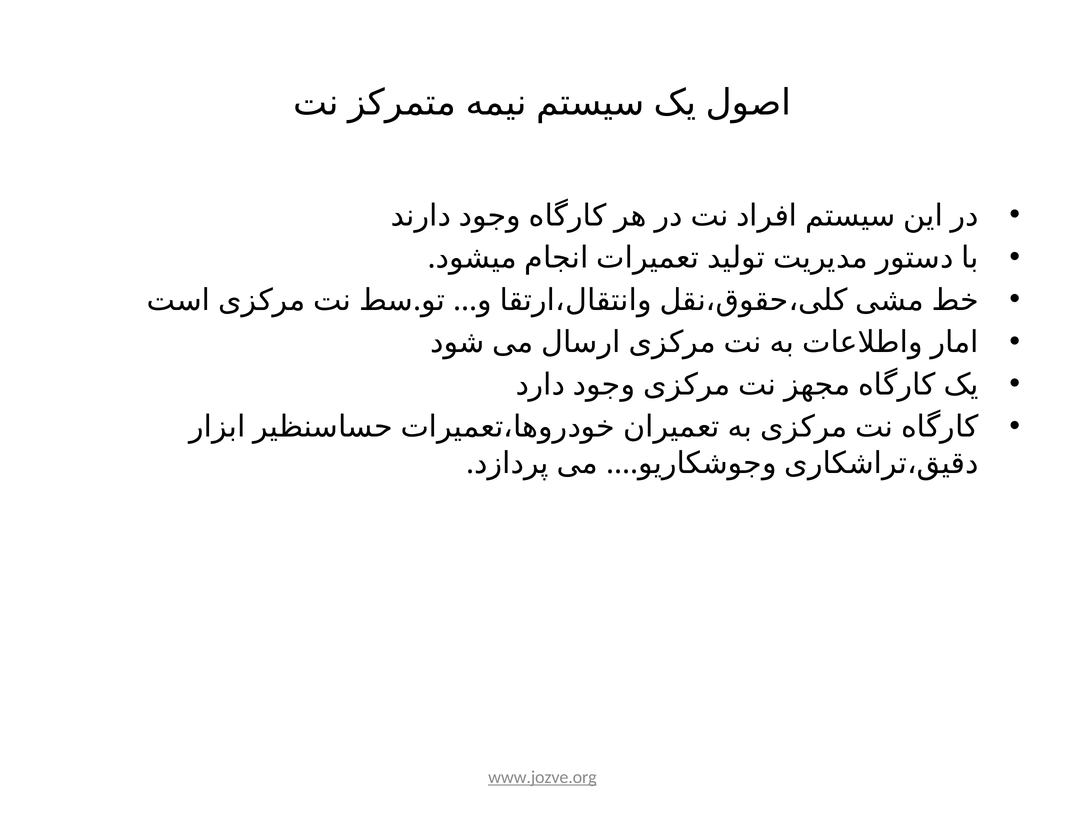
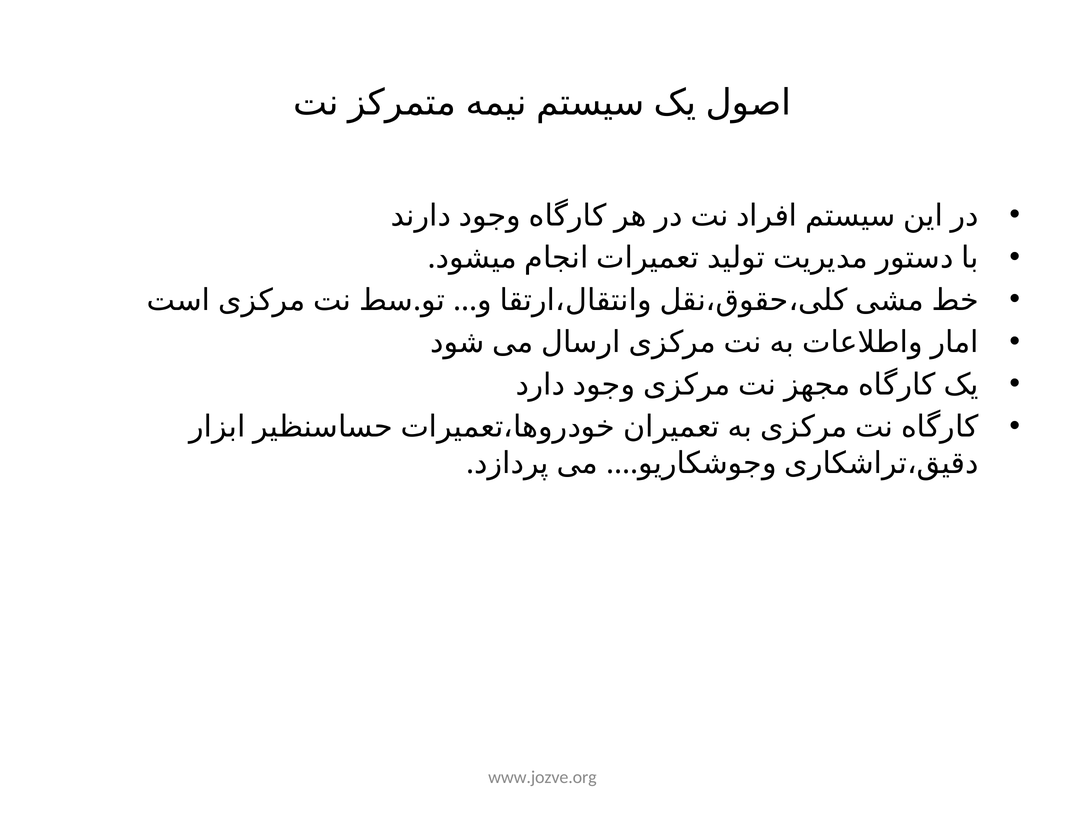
www.jozve.org underline: present -> none
